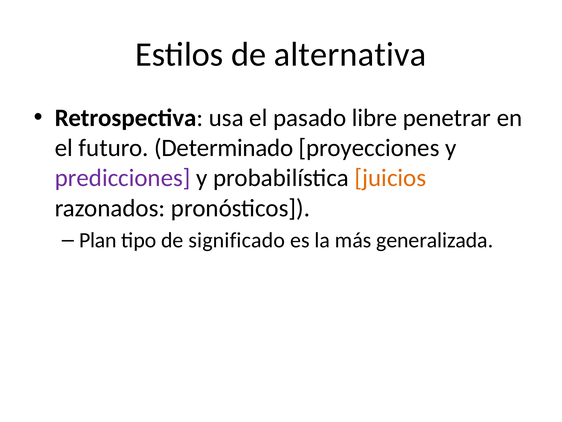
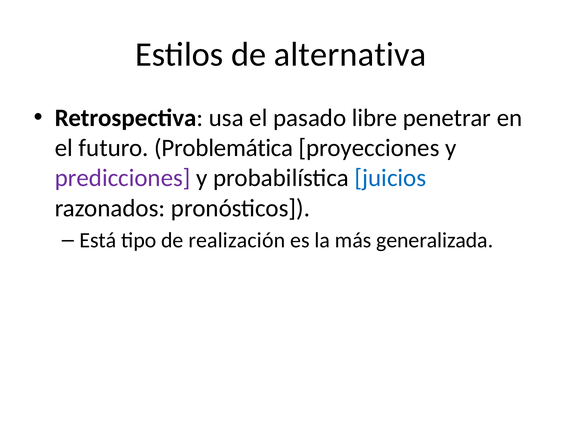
Determinado: Determinado -> Problemática
juicios colour: orange -> blue
Plan: Plan -> Está
significado: significado -> realización
